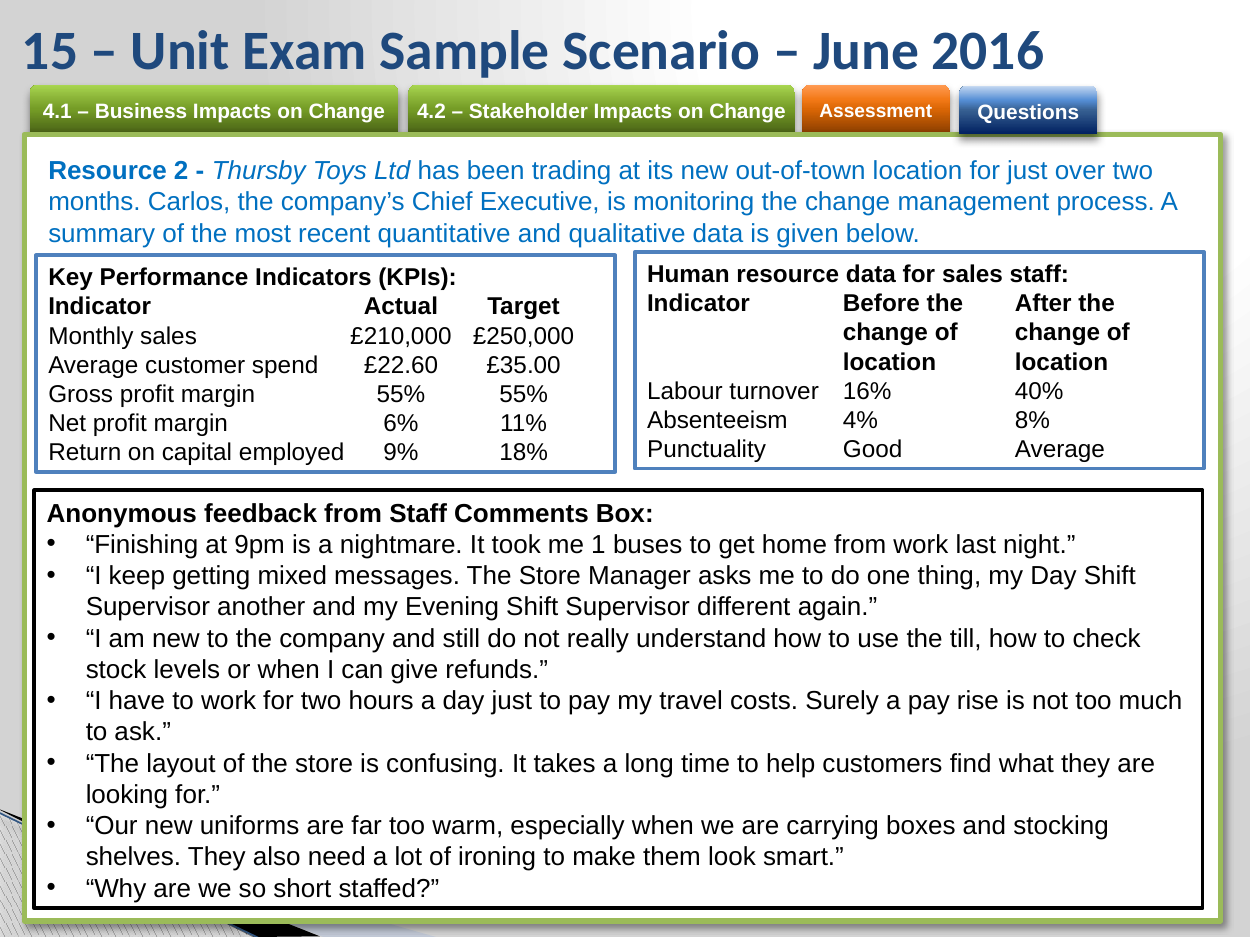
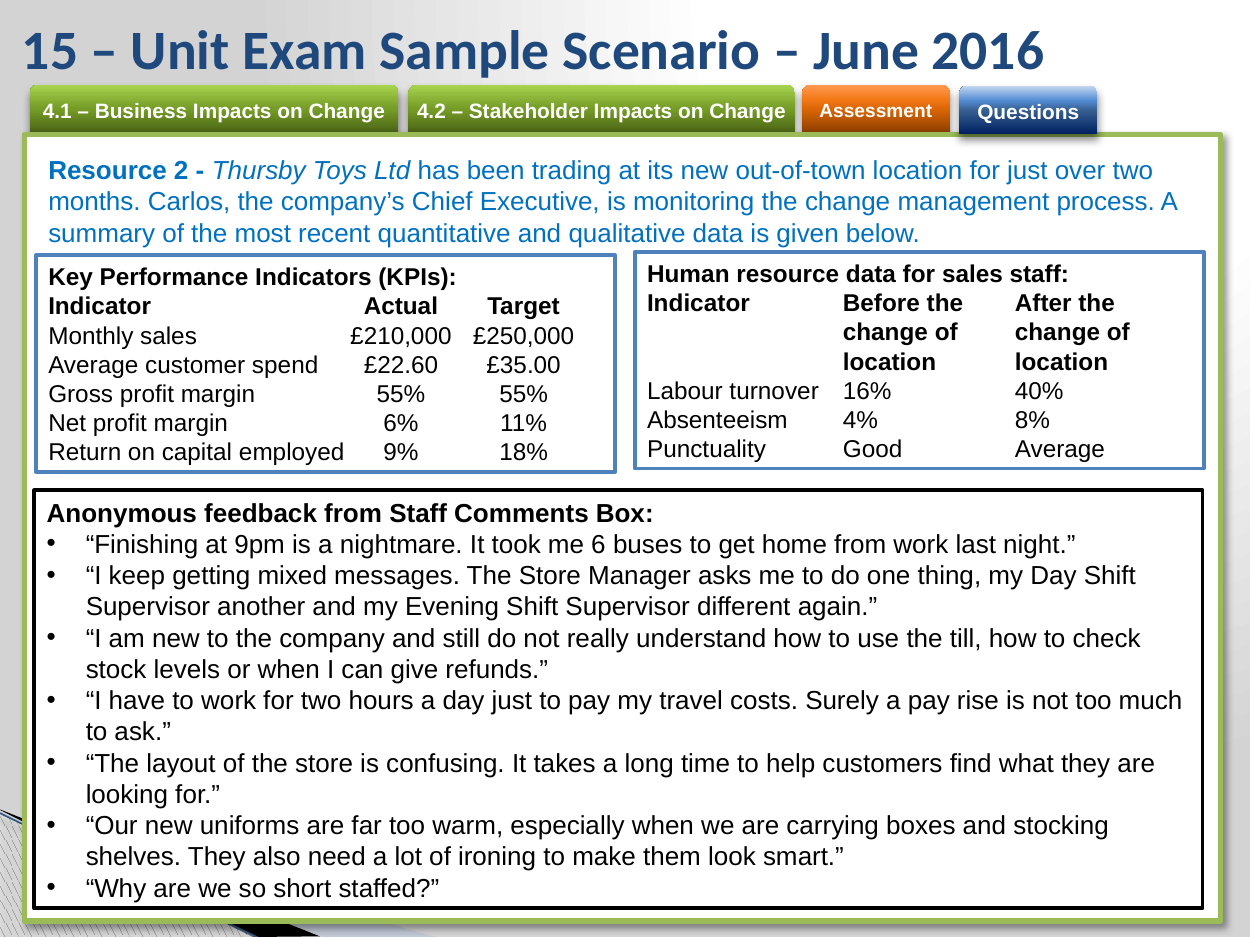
1: 1 -> 6
